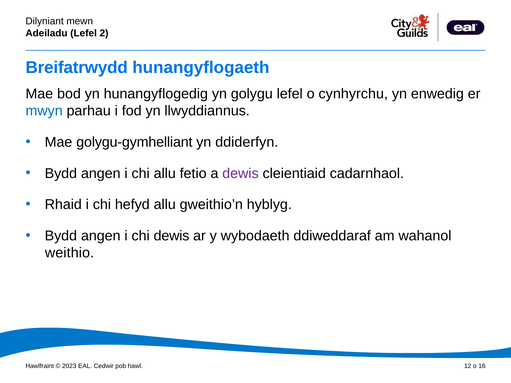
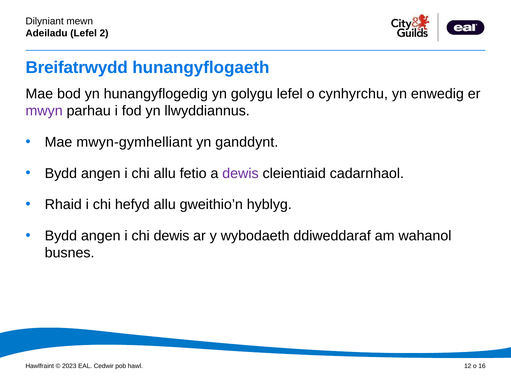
mwyn colour: blue -> purple
golygu-gymhelliant: golygu-gymhelliant -> mwyn-gymhelliant
ddiderfyn: ddiderfyn -> ganddynt
weithio: weithio -> busnes
